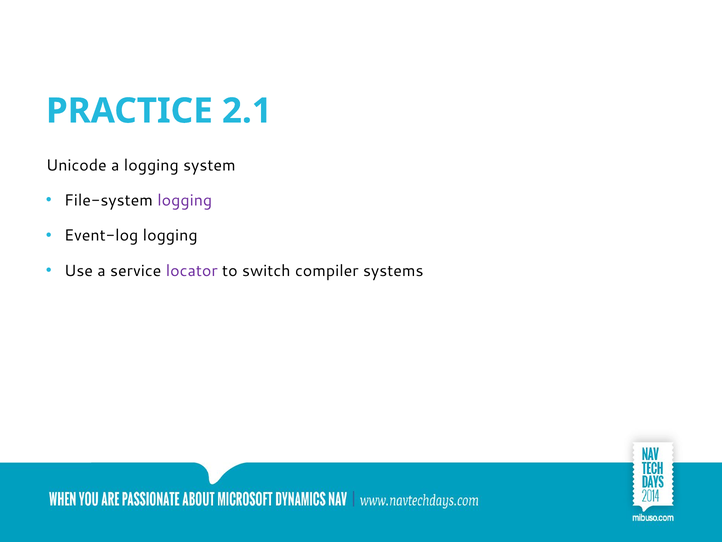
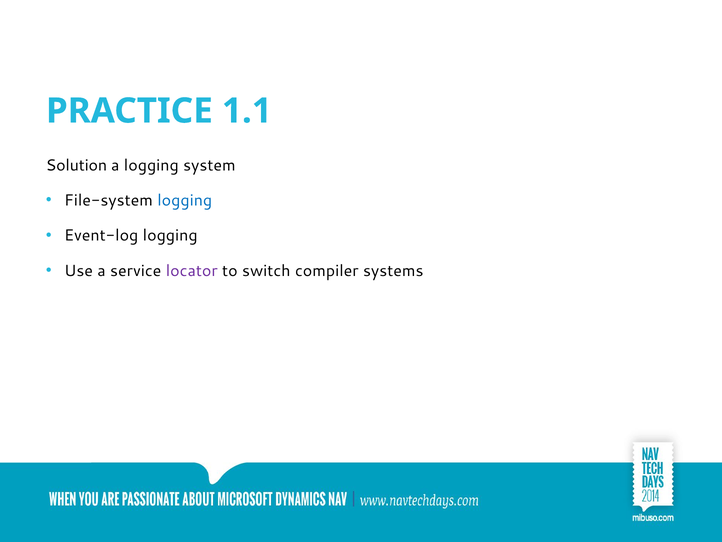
2.1: 2.1 -> 1.1
Unicode: Unicode -> Solution
logging at (185, 200) colour: purple -> blue
